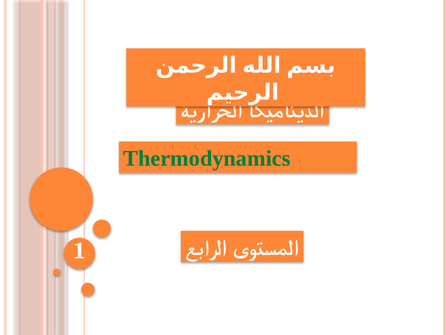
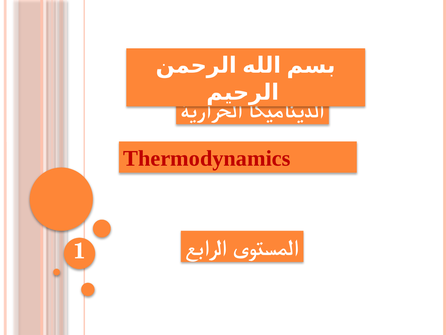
Thermodynamics colour: green -> red
